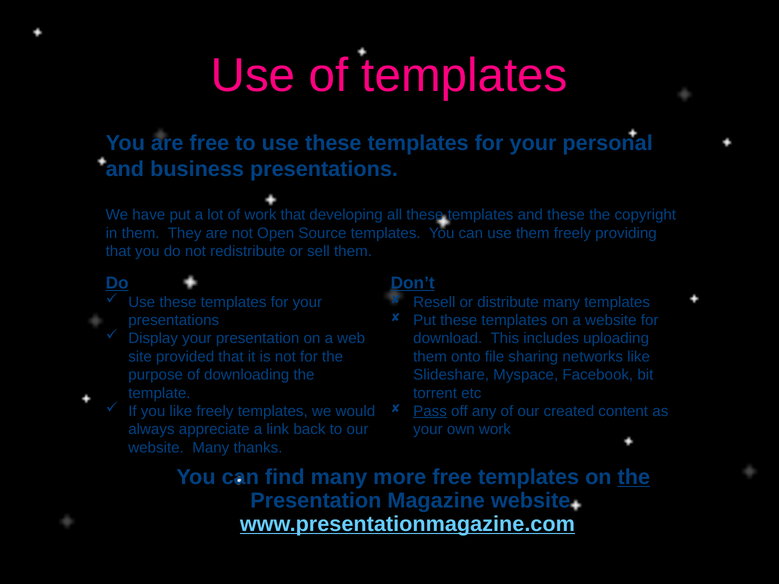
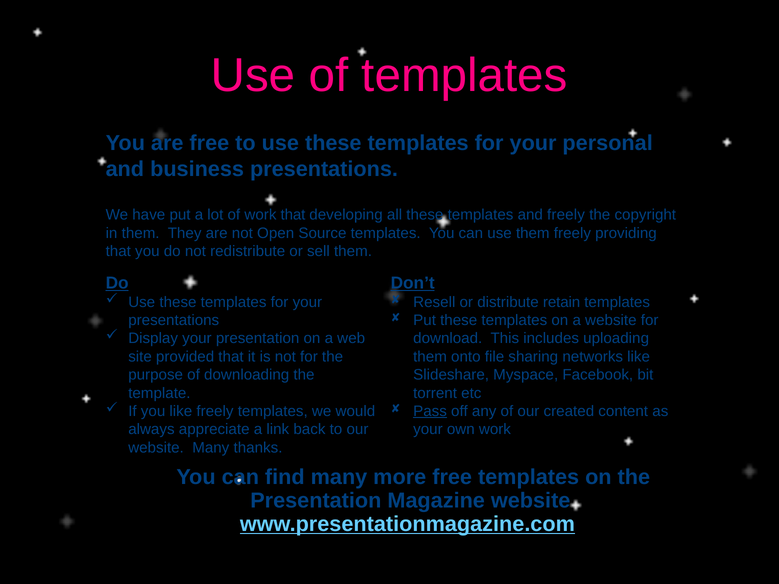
and these: these -> freely
distribute many: many -> retain
the at (634, 477) underline: present -> none
